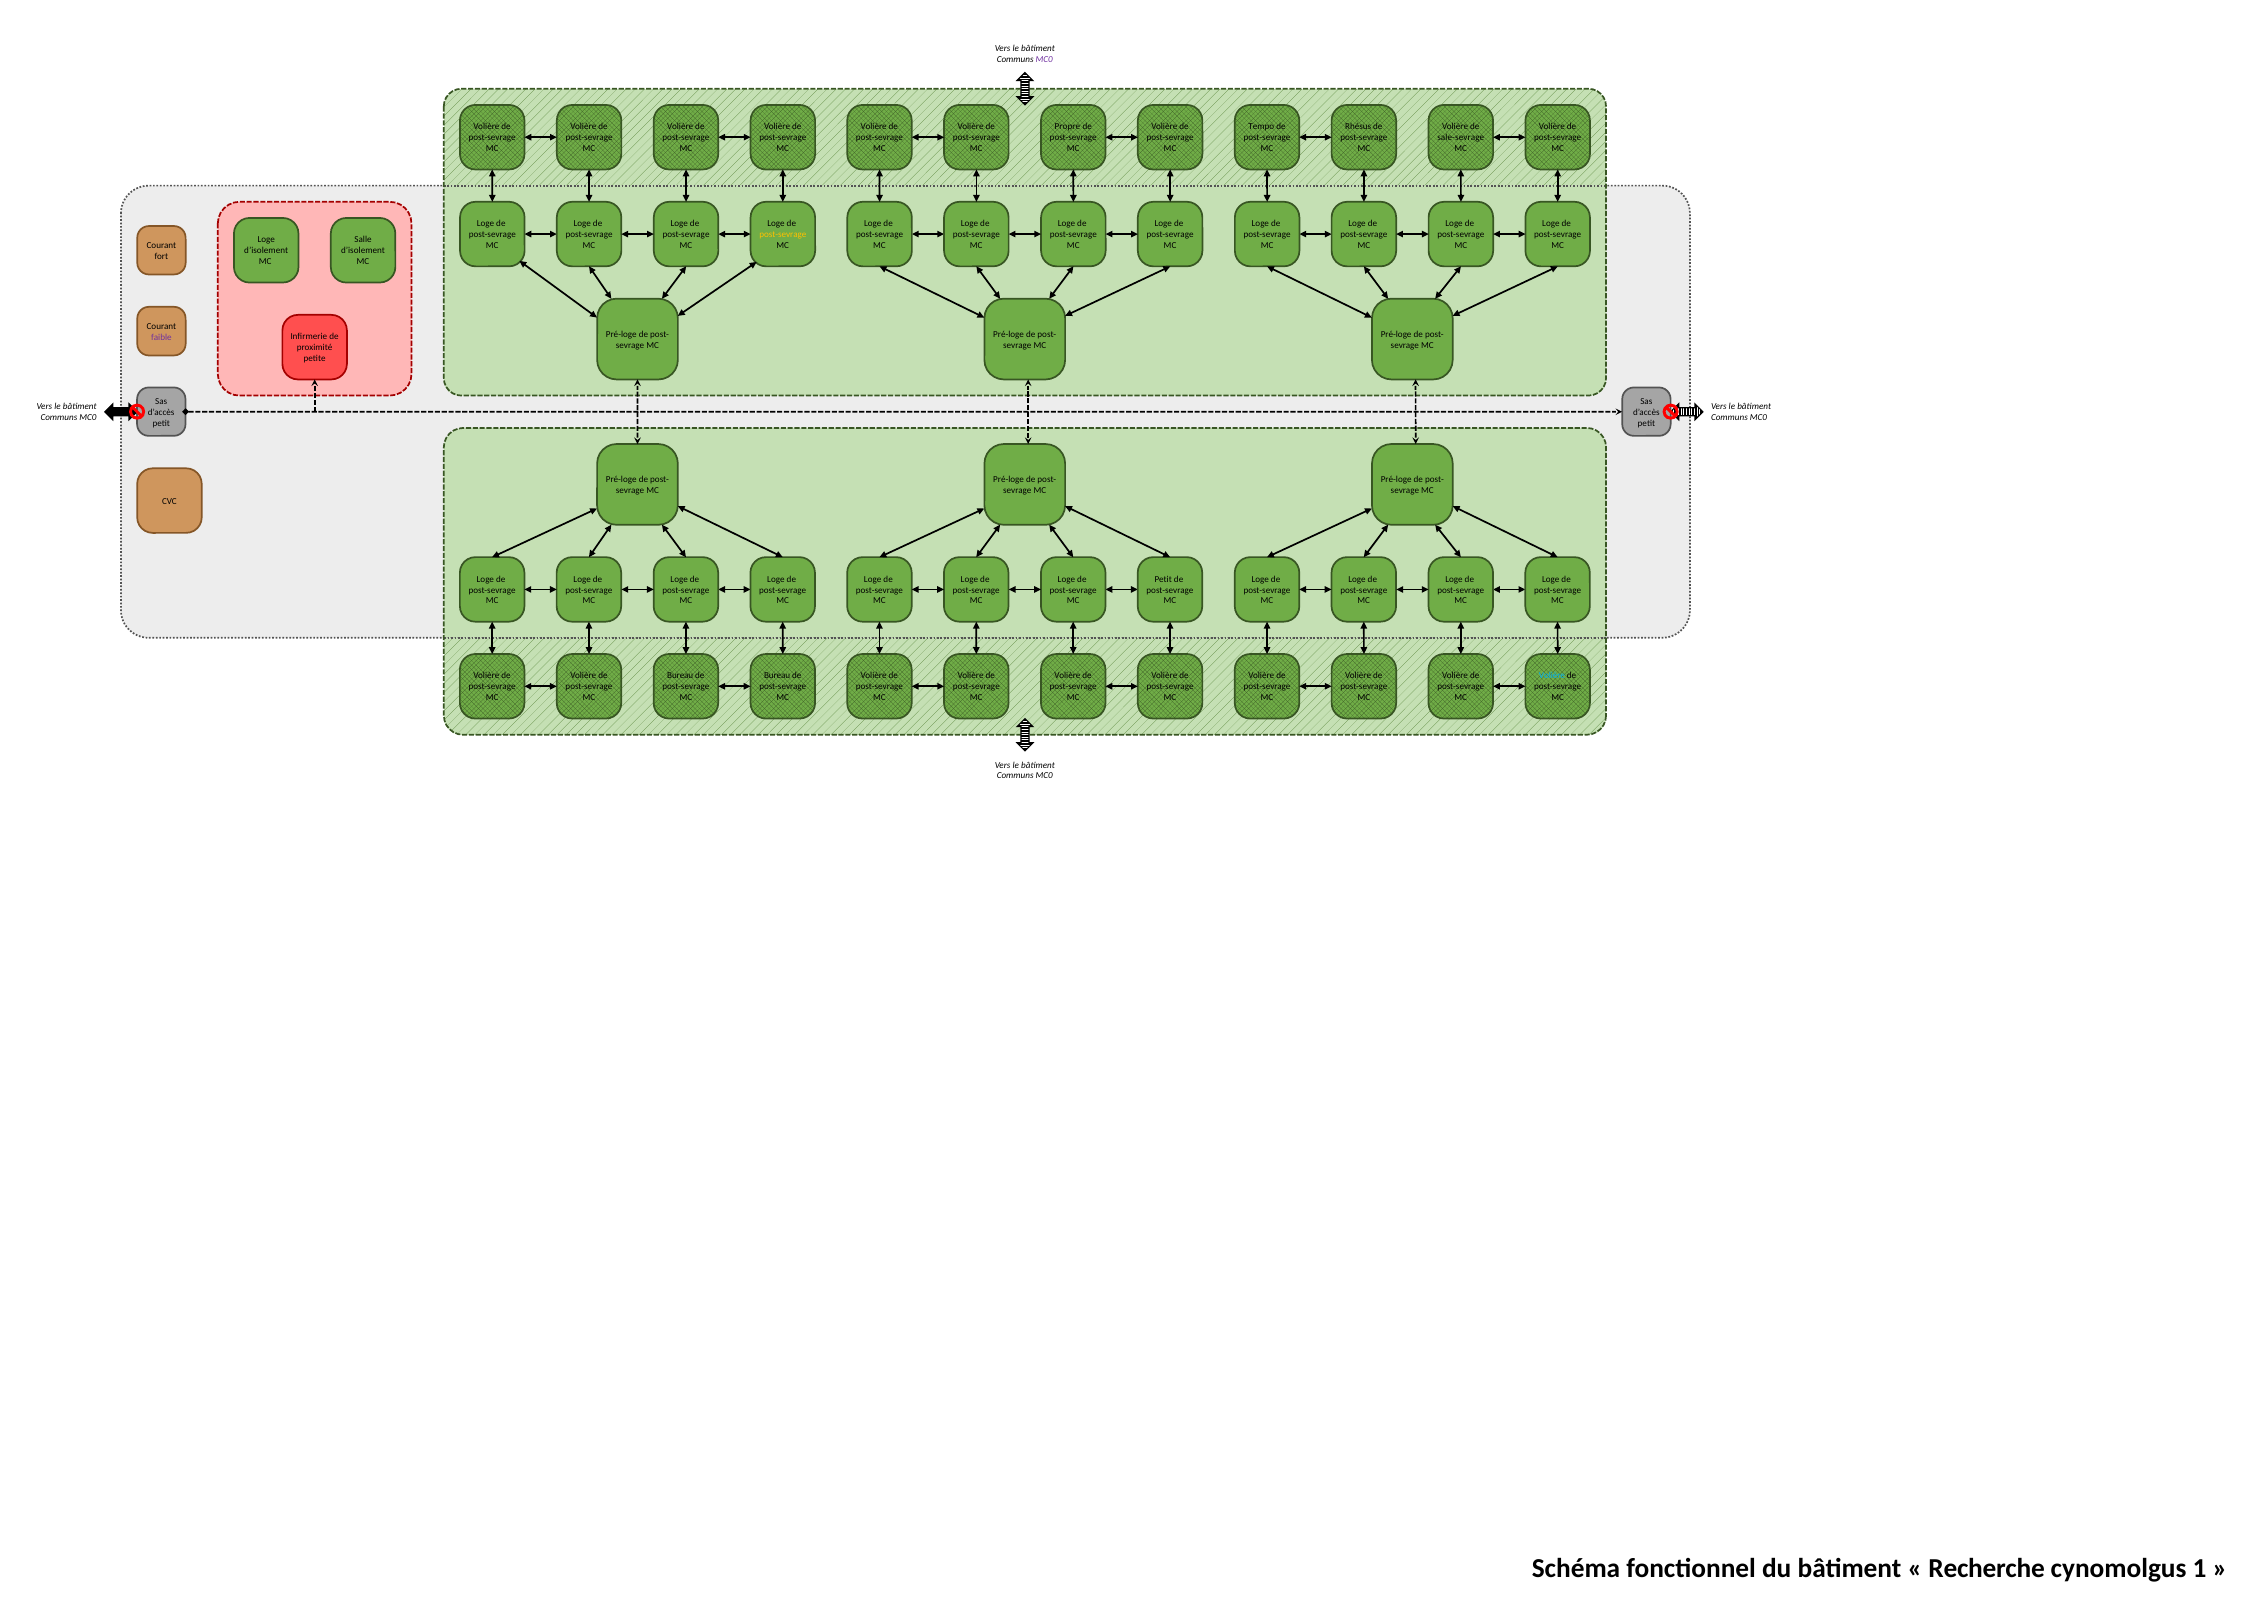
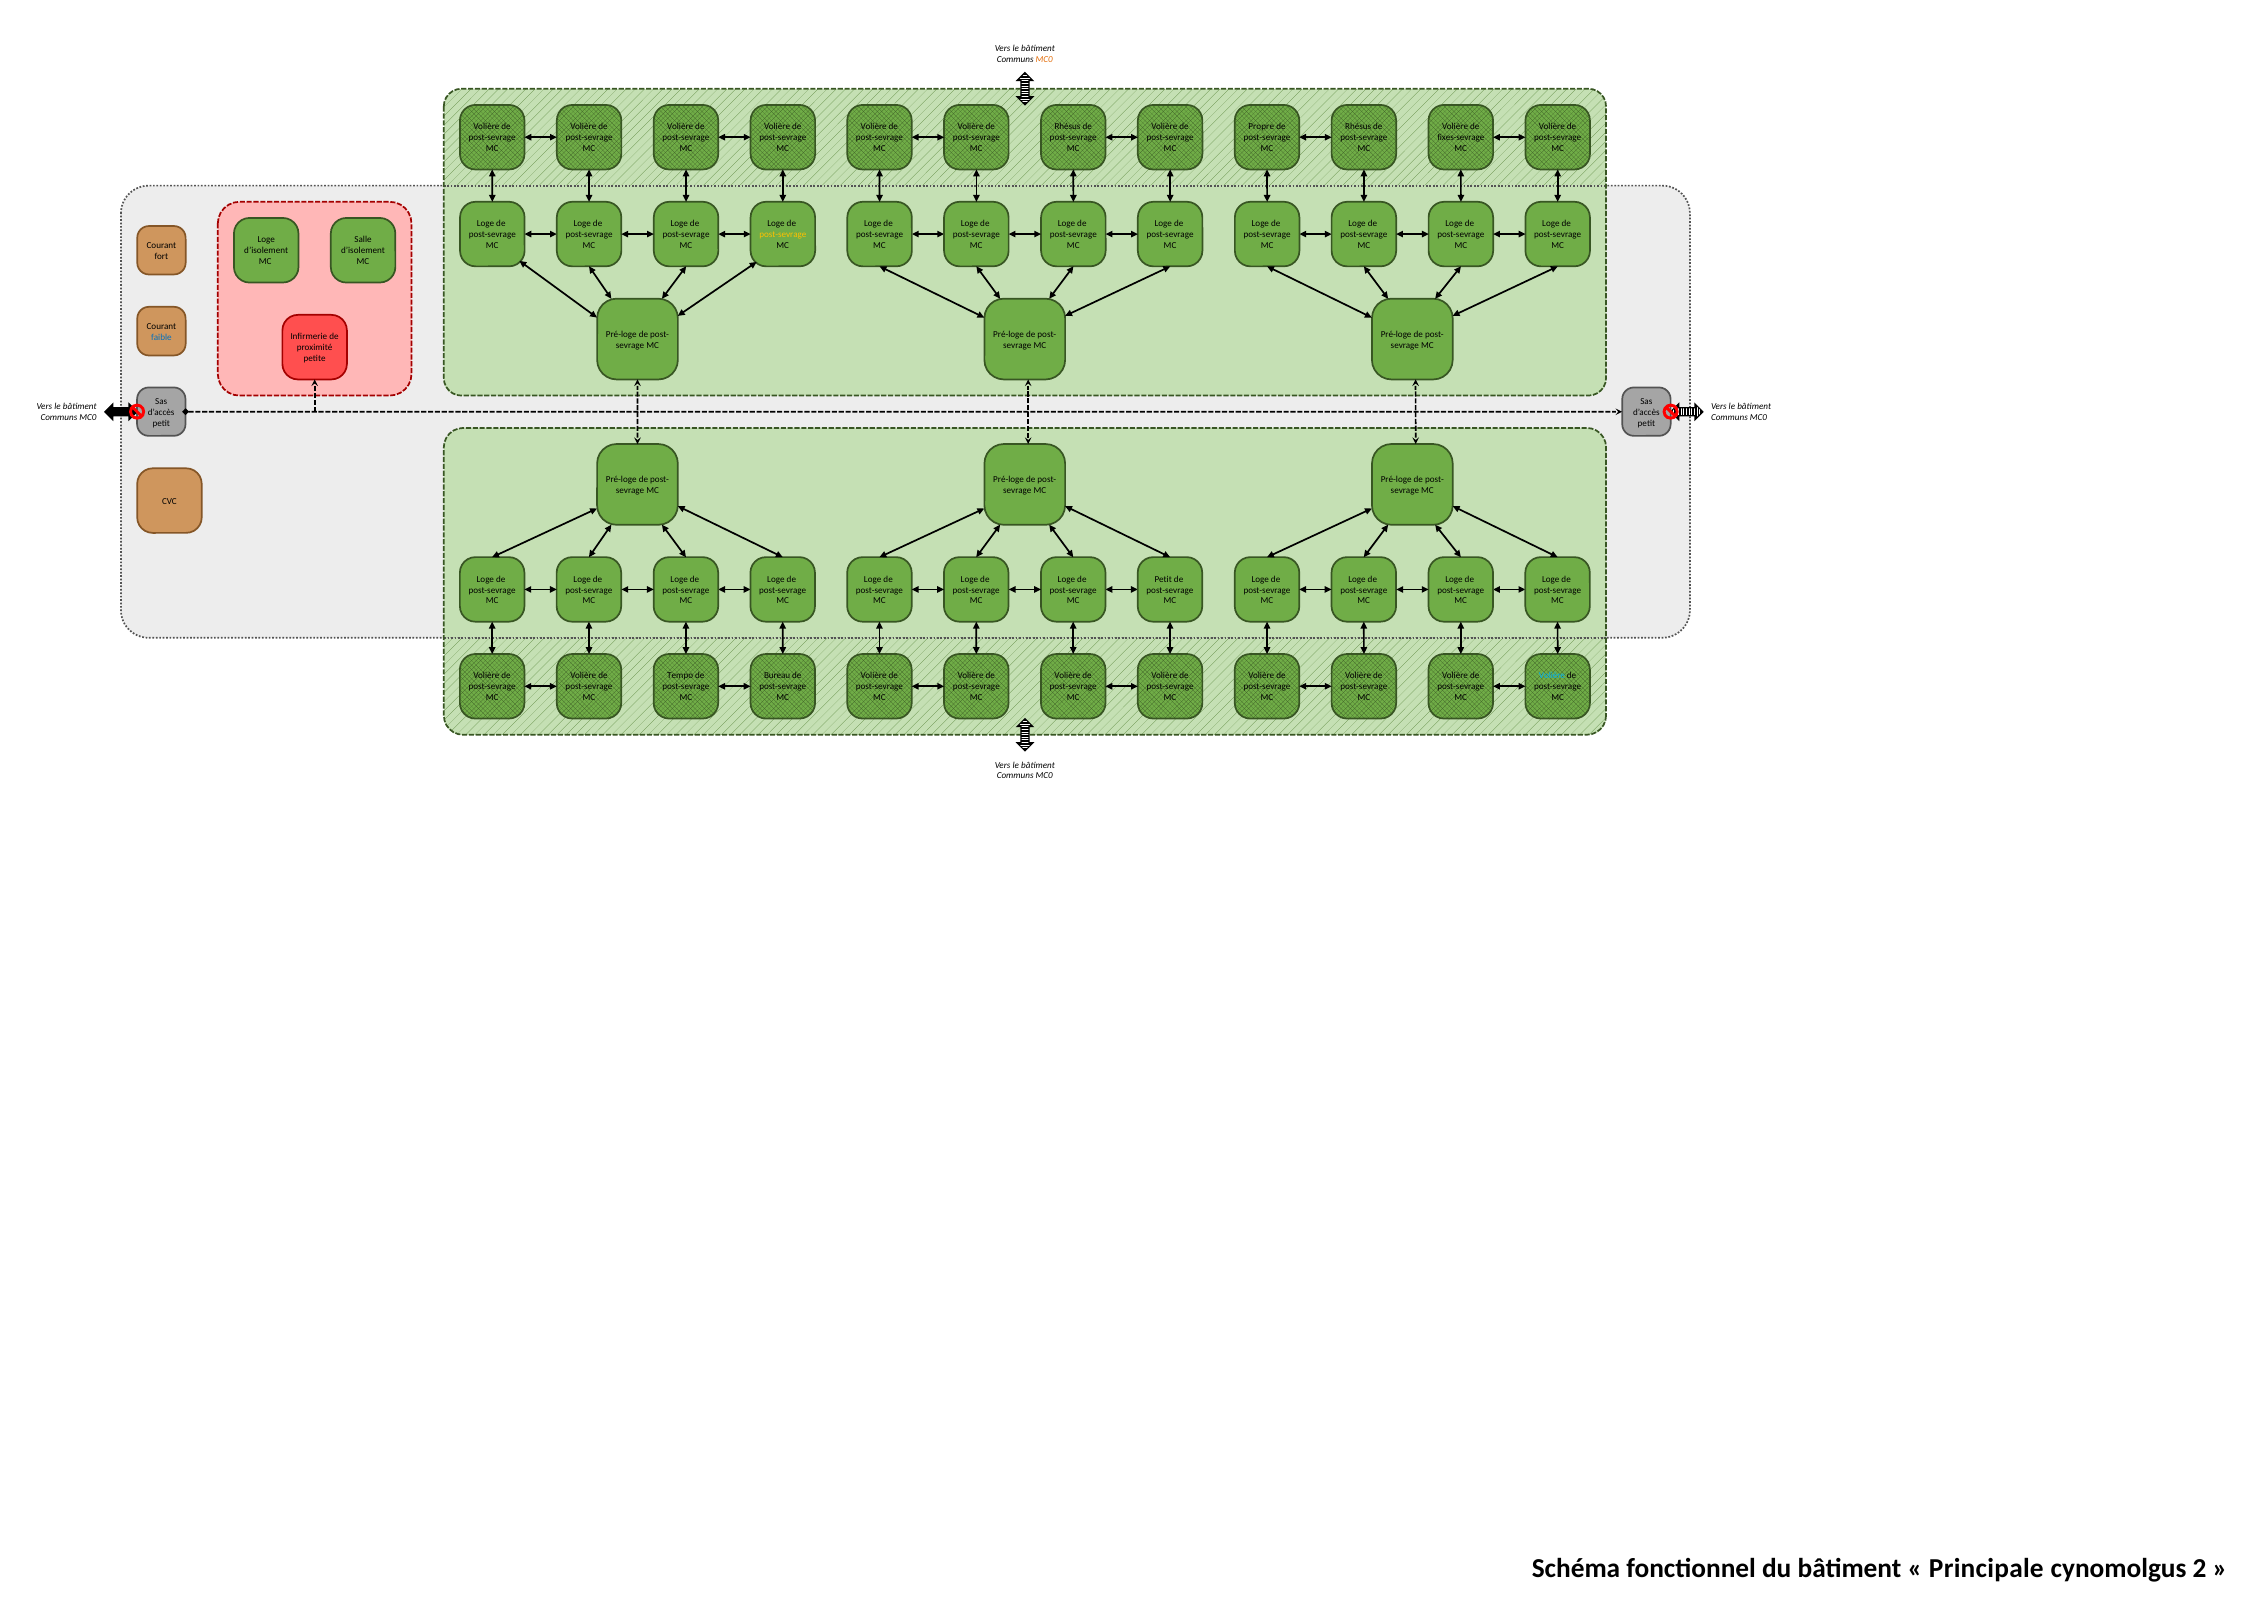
MC0 at (1044, 60) colour: purple -> orange
Propre at (1067, 127): Propre -> Rhésus
Tempo: Tempo -> Propre
sale-sevrage: sale-sevrage -> fixes-sevrage
faible colour: purple -> blue
Bureau at (680, 676): Bureau -> Tempo
Recherche: Recherche -> Principale
1: 1 -> 2
